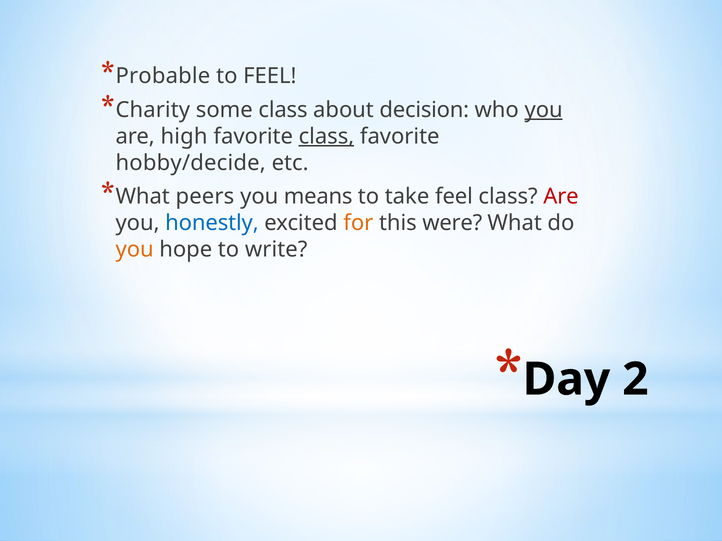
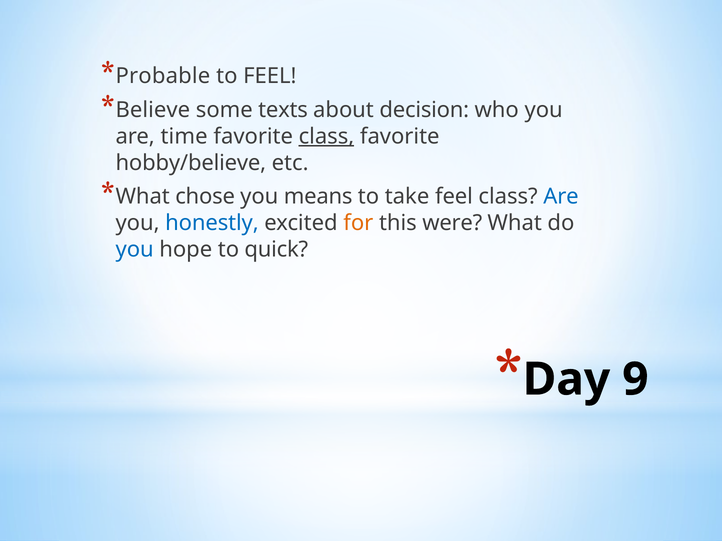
Charity: Charity -> Believe
some class: class -> texts
you at (544, 110) underline: present -> none
high: high -> time
hobby/decide: hobby/decide -> hobby/believe
peers: peers -> chose
Are at (561, 197) colour: red -> blue
you at (135, 250) colour: orange -> blue
write: write -> quick
2: 2 -> 9
